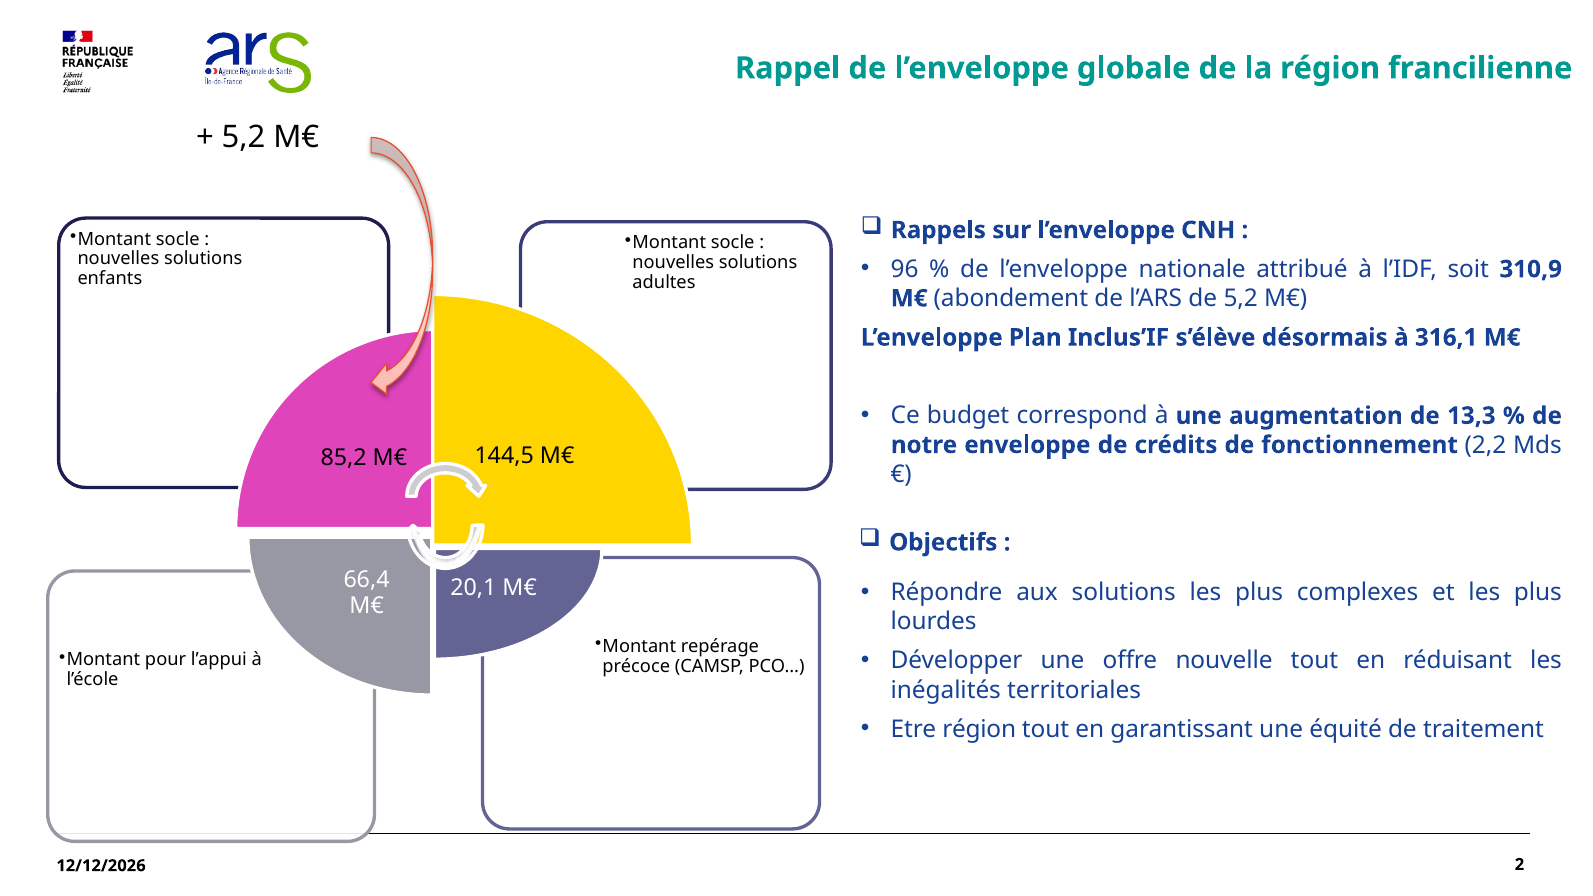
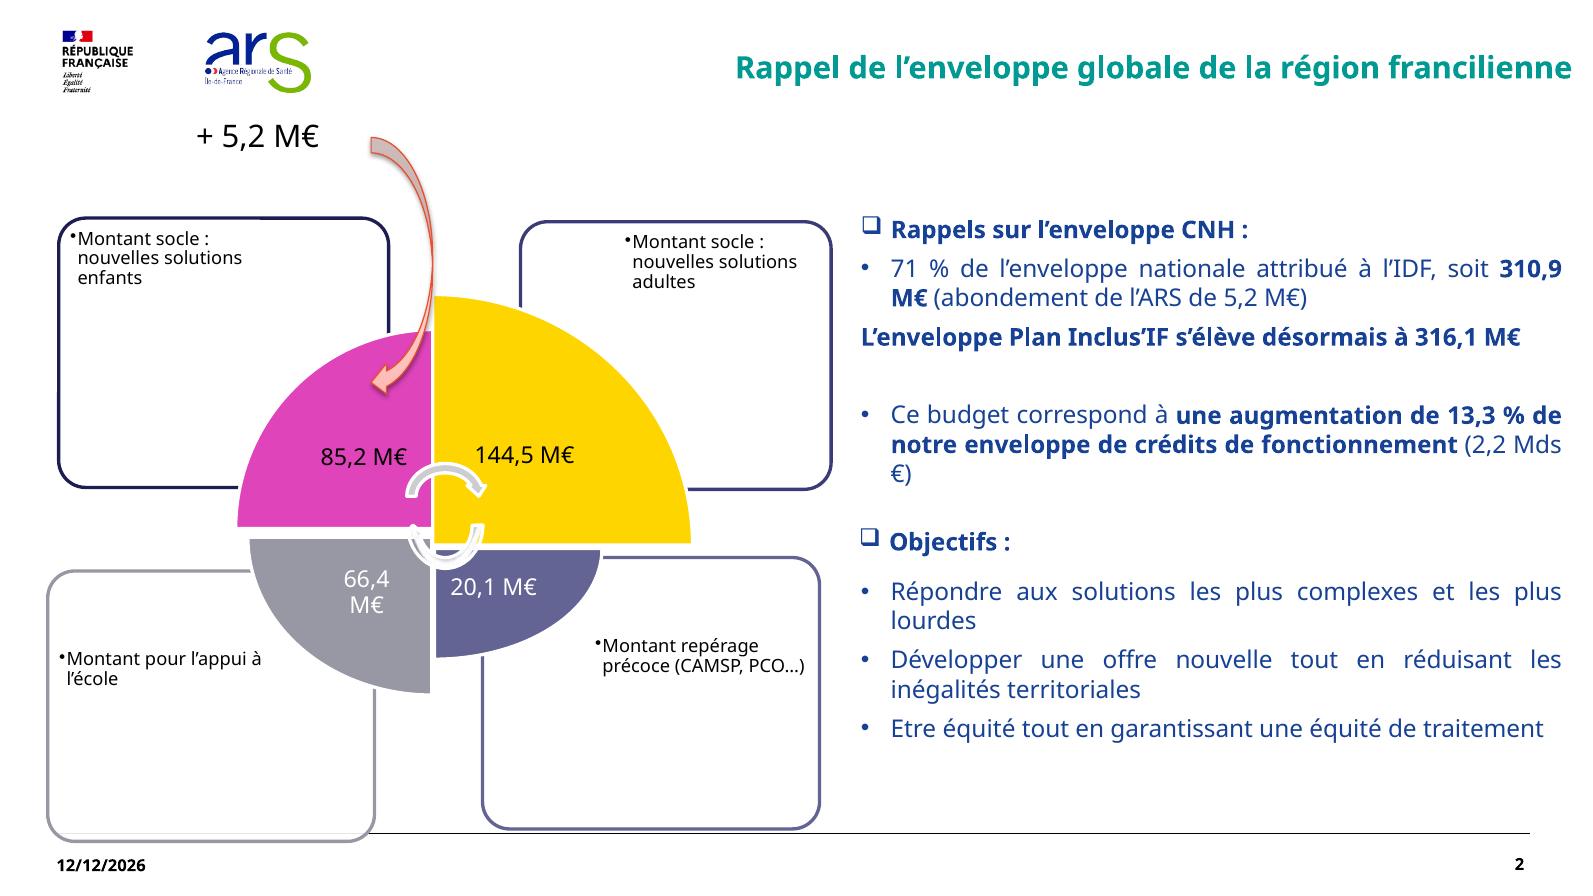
96: 96 -> 71
Etre région: région -> équité
